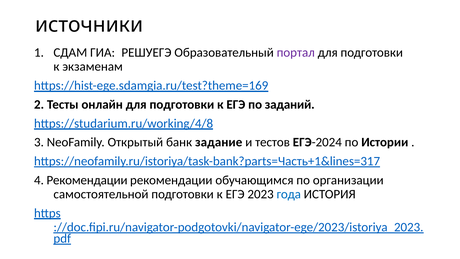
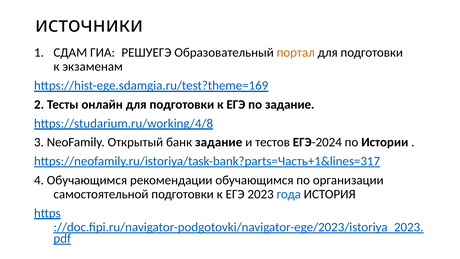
портал colour: purple -> orange
по заданий: заданий -> задание
4 Рекомендации: Рекомендации -> Обучающимся
